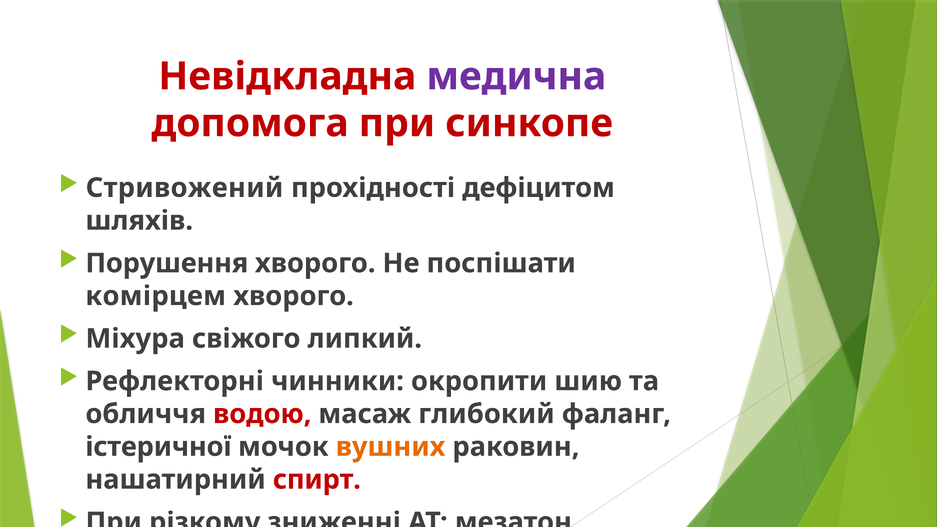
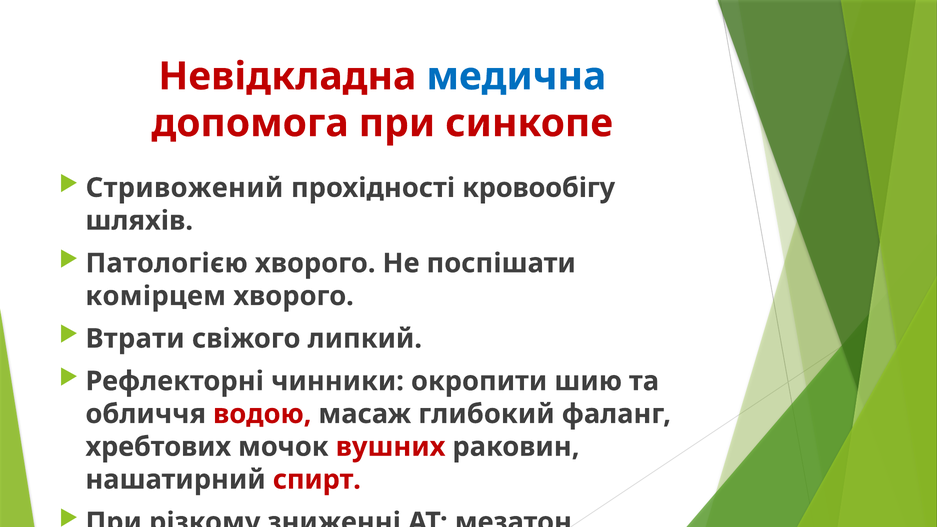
медична colour: purple -> blue
дефіцитом: дефіцитом -> кровообігу
Порушення: Порушення -> Патологією
Міхура: Міхура -> Втрати
істеричної: істеричної -> хребтових
вушних colour: orange -> red
